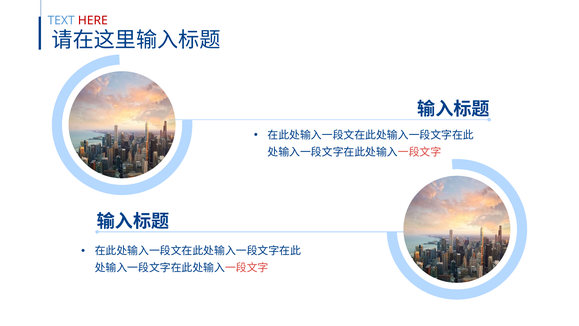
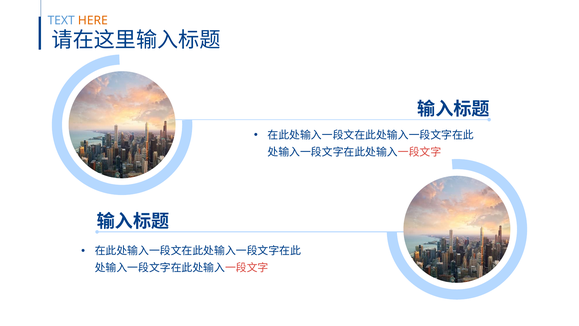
HERE colour: red -> orange
